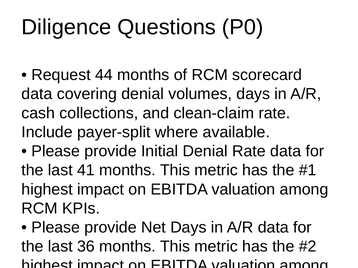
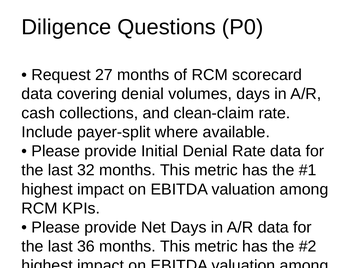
44: 44 -> 27
41: 41 -> 32
